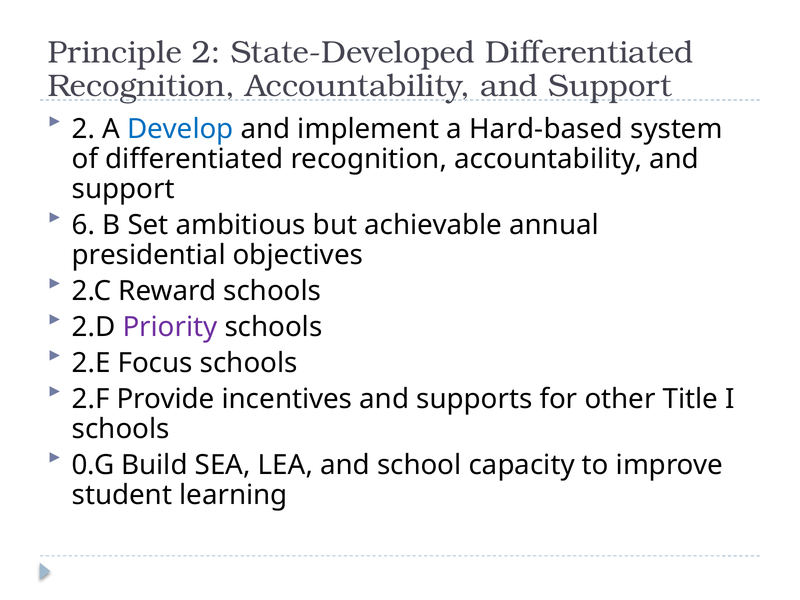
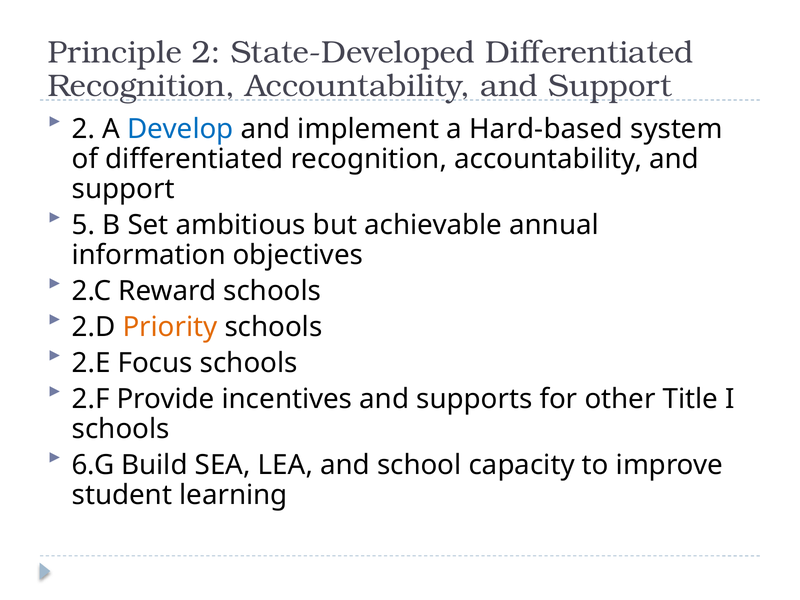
6: 6 -> 5
presidential: presidential -> information
Priority colour: purple -> orange
0.G: 0.G -> 6.G
